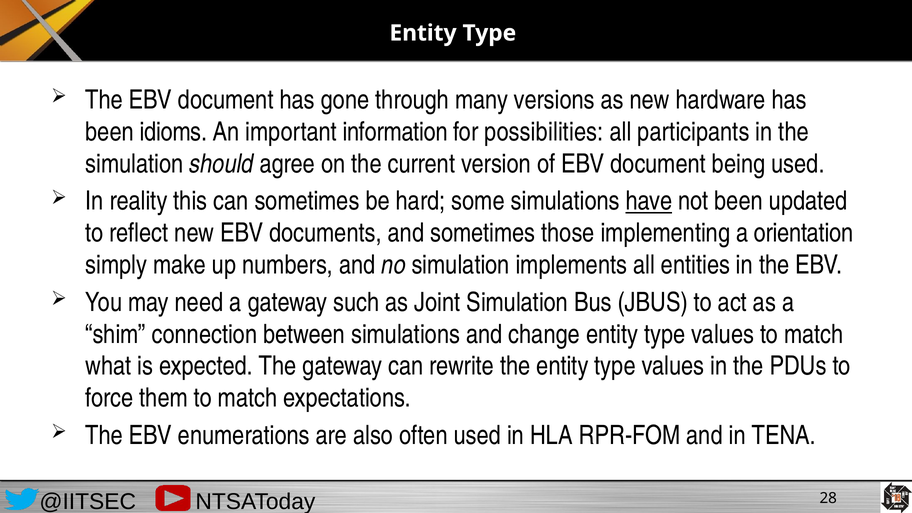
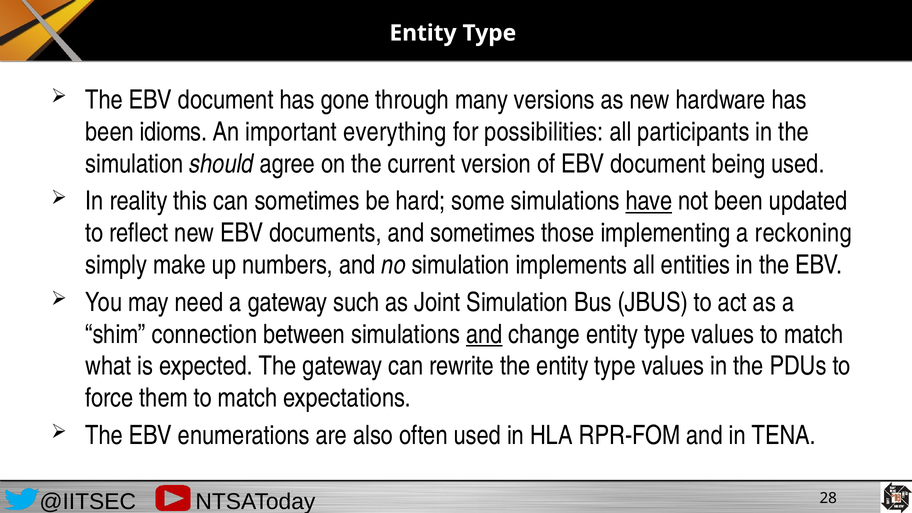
information: information -> everything
orientation: orientation -> reckoning
and at (484, 334) underline: none -> present
